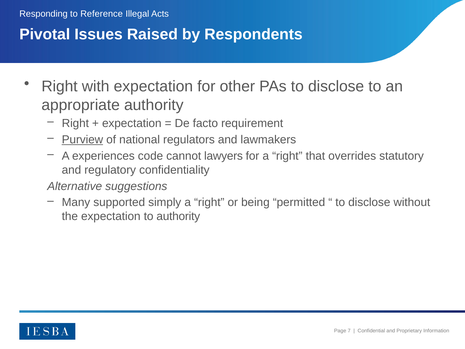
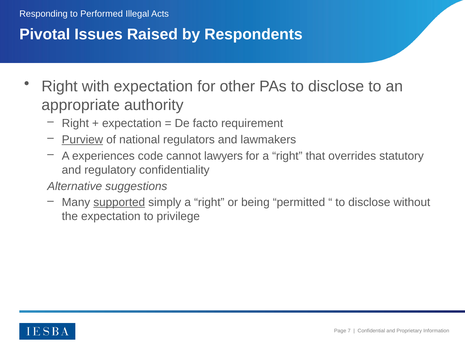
Reference: Reference -> Performed
supported underline: none -> present
to authority: authority -> privilege
